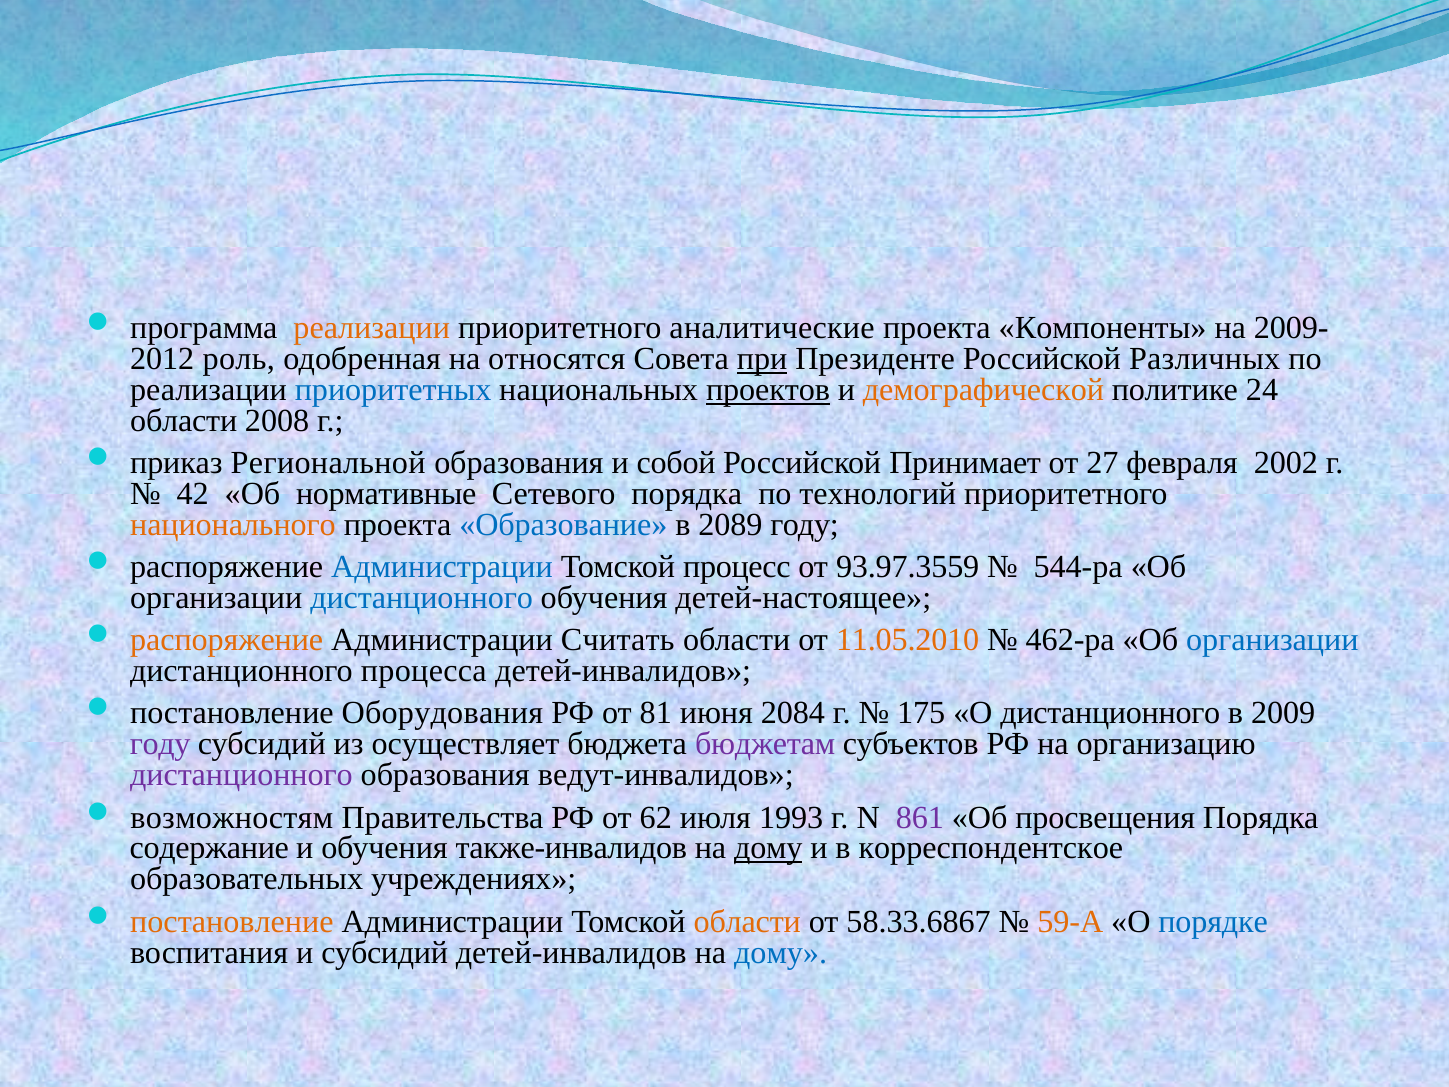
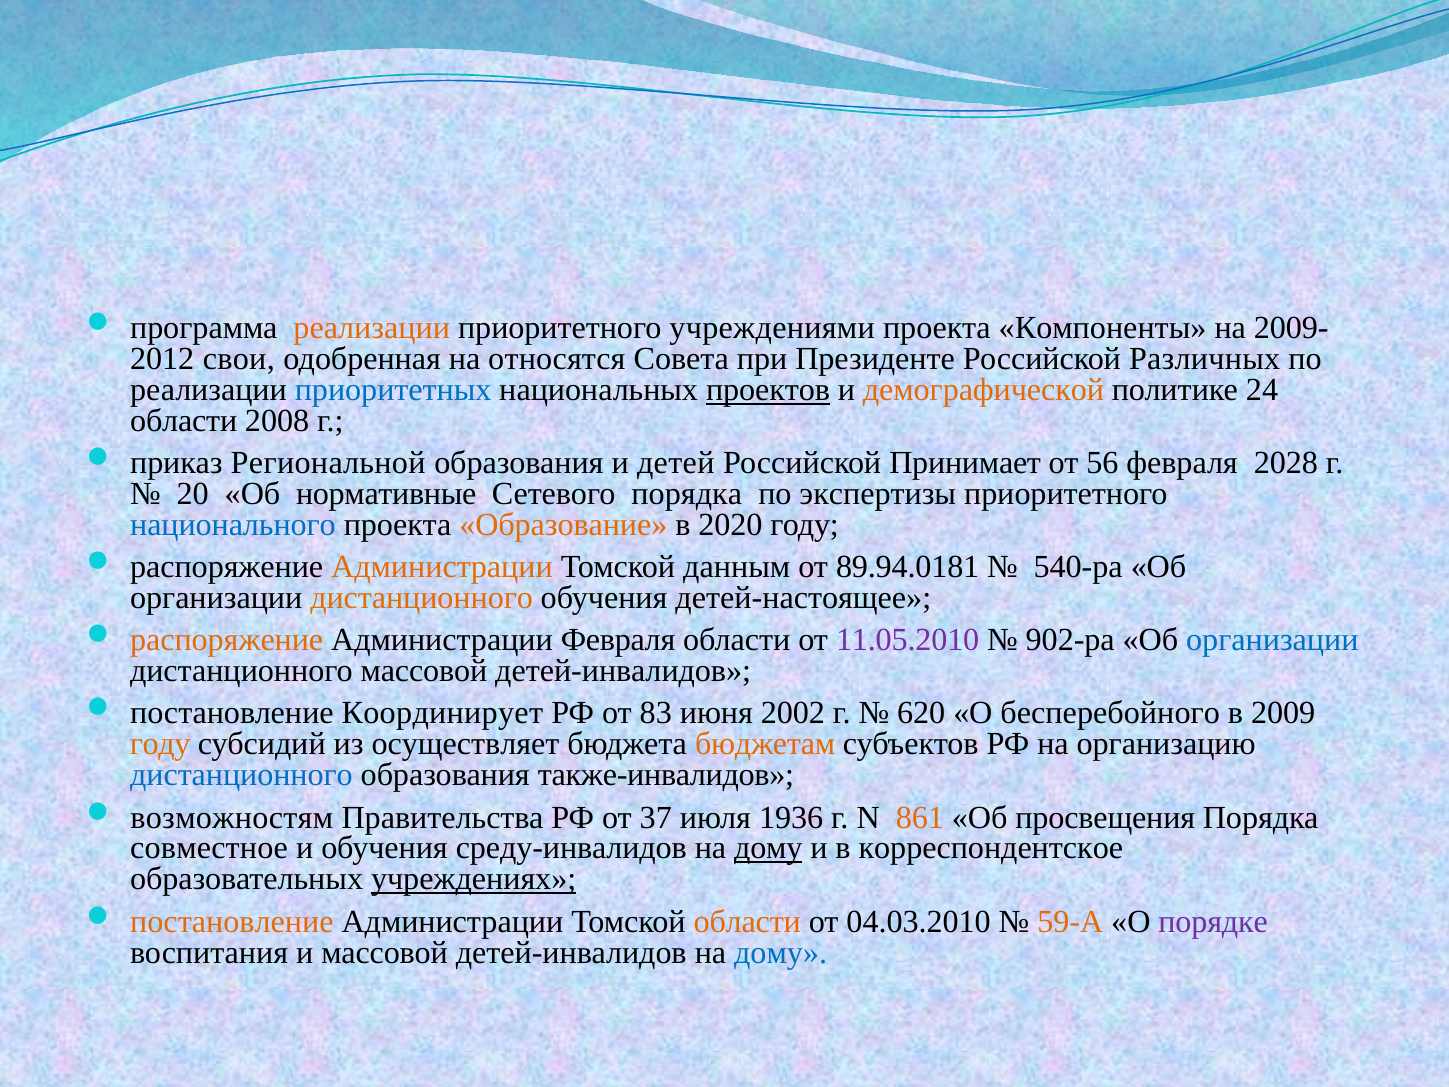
аналитические: аналитические -> учреждениями
роль: роль -> свои
при underline: present -> none
собой: собой -> детей
27: 27 -> 56
2002: 2002 -> 2028
42: 42 -> 20
технологий: технологий -> экспертизы
национального colour: orange -> blue
Образование colour: blue -> orange
2089: 2089 -> 2020
Администрации at (442, 567) colour: blue -> orange
процесс: процесс -> данным
93.97.3559: 93.97.3559 -> 89.94.0181
544‑ра: 544‑ра -> 540‑ра
дистанционного at (422, 598) colour: blue -> orange
Администрации Считать: Считать -> Февраля
11.05.2010 colour: orange -> purple
462‑ра: 462‑ра -> 902‑ра
дистанционного процесса: процесса -> массовой
Оборудования: Оборудования -> Координирует
81: 81 -> 83
2084: 2084 -> 2002
175: 175 -> 620
О дистанционного: дистанционного -> бесперебойного
году at (160, 744) colour: purple -> orange
бюджетам colour: purple -> orange
дистанционного at (241, 775) colour: purple -> blue
ведут-инвалидов: ведут-инвалидов -> также-инвалидов
62: 62 -> 37
1993: 1993 -> 1936
861 colour: purple -> orange
содержание: содержание -> совместное
также-инвалидов: также-инвалидов -> среду-инвалидов
учреждениях underline: none -> present
58.33.6867: 58.33.6867 -> 04.03.2010
порядке colour: blue -> purple
и субсидий: субсидий -> массовой
